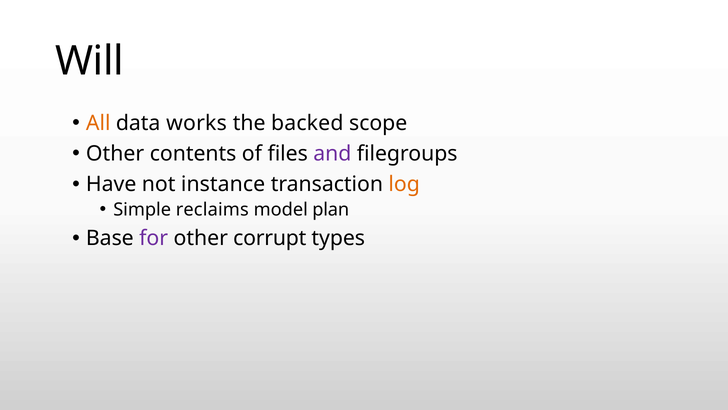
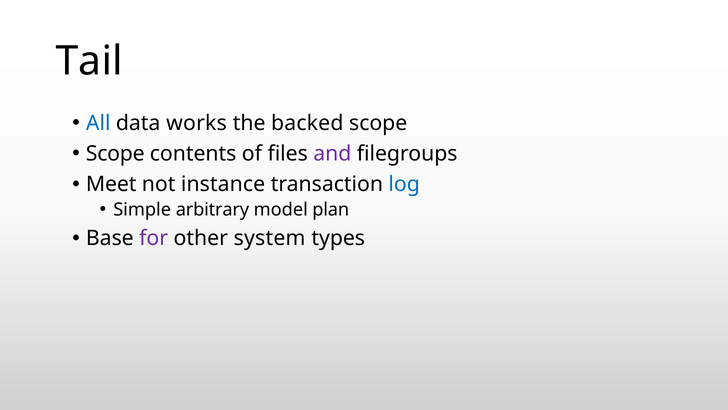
Will: Will -> Tail
All colour: orange -> blue
Other at (115, 154): Other -> Scope
Have: Have -> Meet
log colour: orange -> blue
reclaims: reclaims -> arbitrary
corrupt: corrupt -> system
